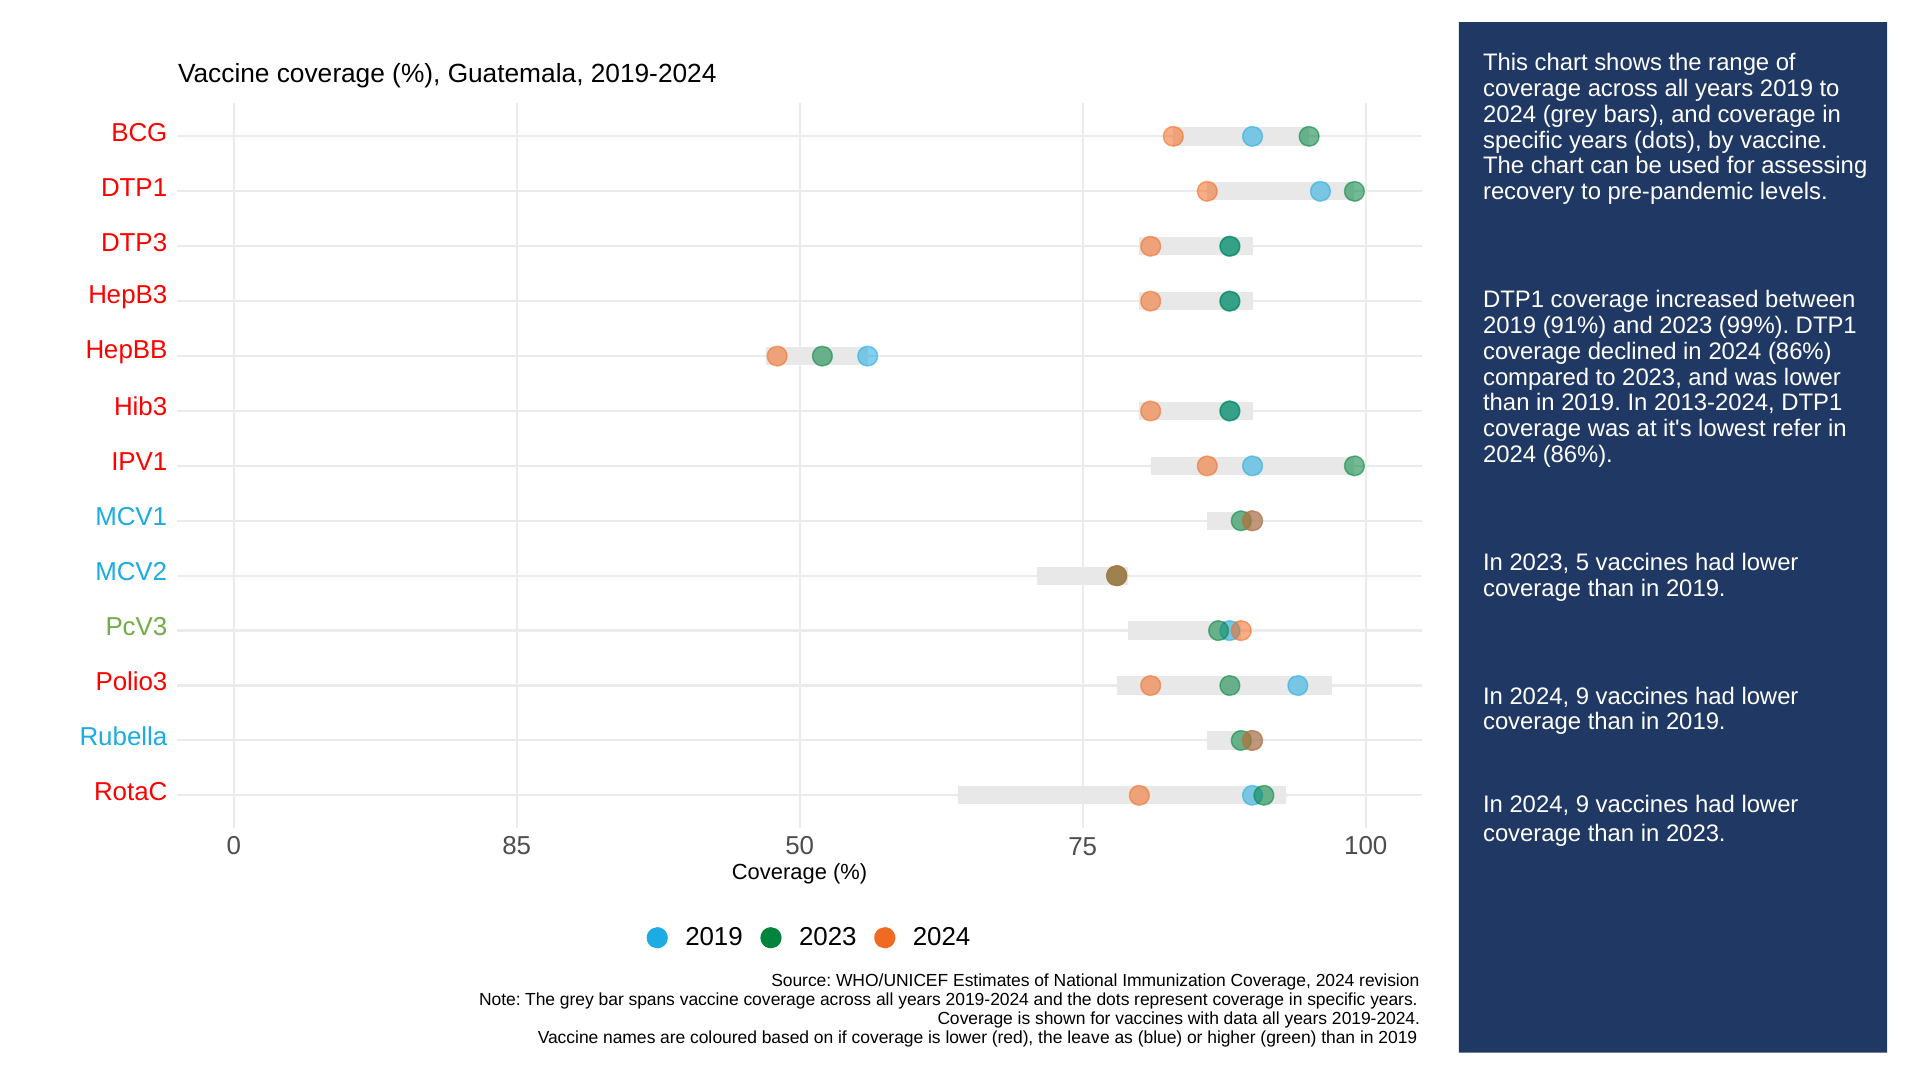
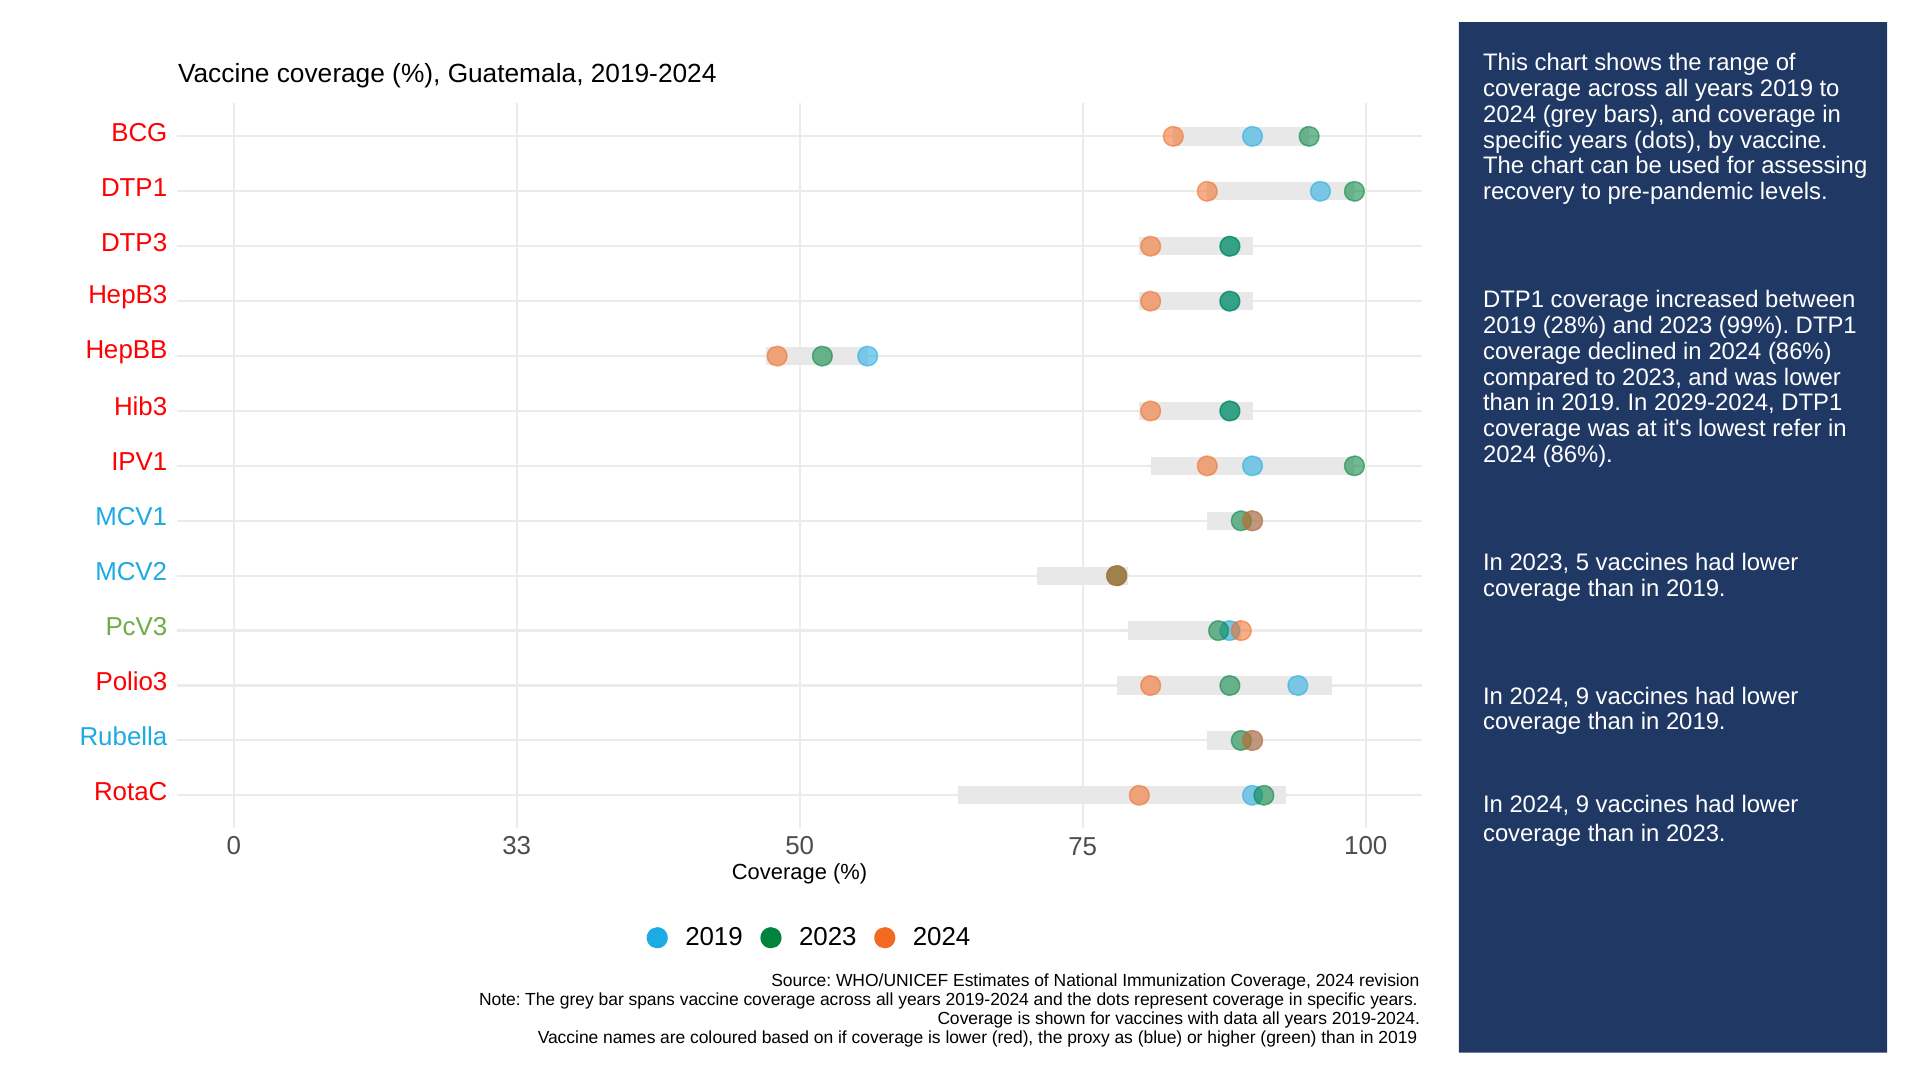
91%: 91% -> 28%
2013-2024: 2013-2024 -> 2029-2024
85: 85 -> 33
leave: leave -> proxy
